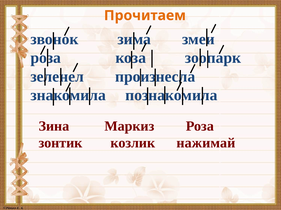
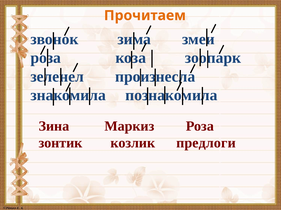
нажимай: нажимай -> предлоги
